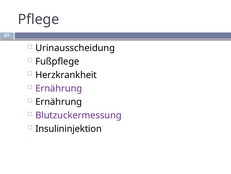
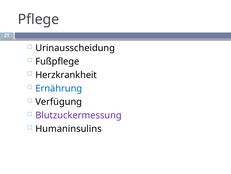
Ernährung at (59, 88) colour: purple -> blue
Ernährung at (59, 101): Ernährung -> Verfügung
Insulininjektion: Insulininjektion -> Humaninsulins
